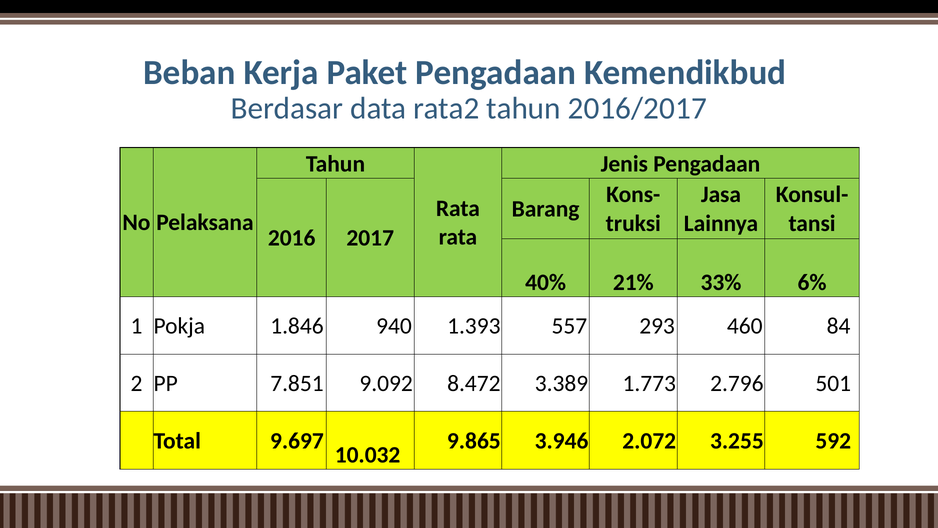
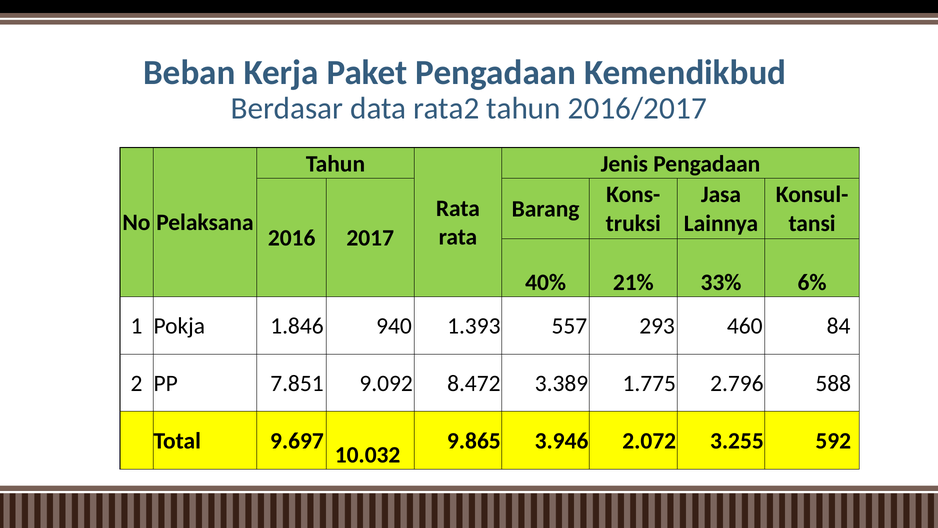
1.773: 1.773 -> 1.775
501: 501 -> 588
